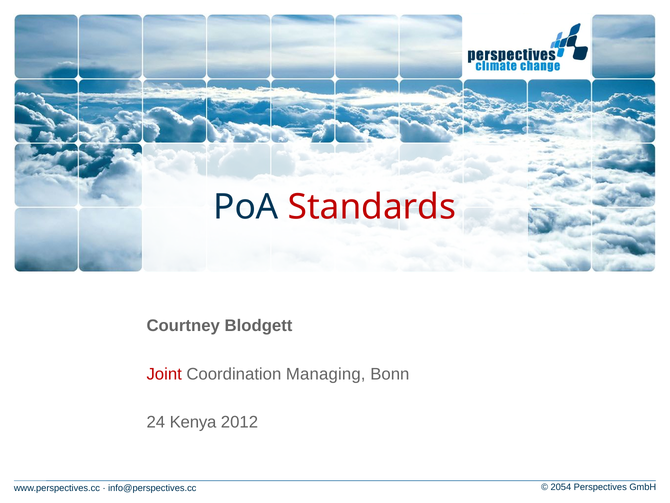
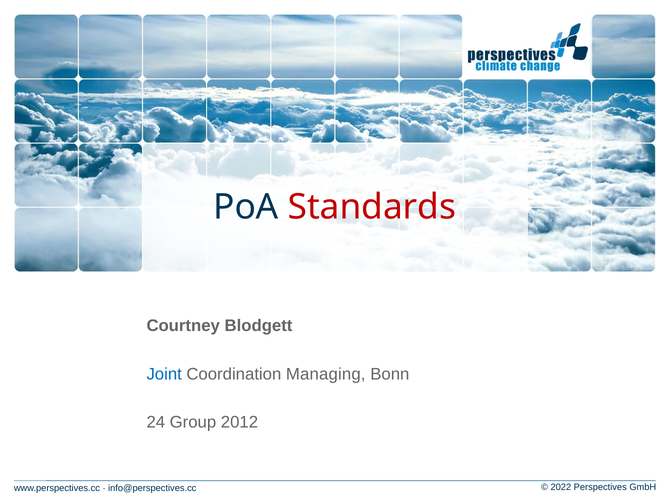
Joint colour: red -> blue
Kenya: Kenya -> Group
2054: 2054 -> 2022
